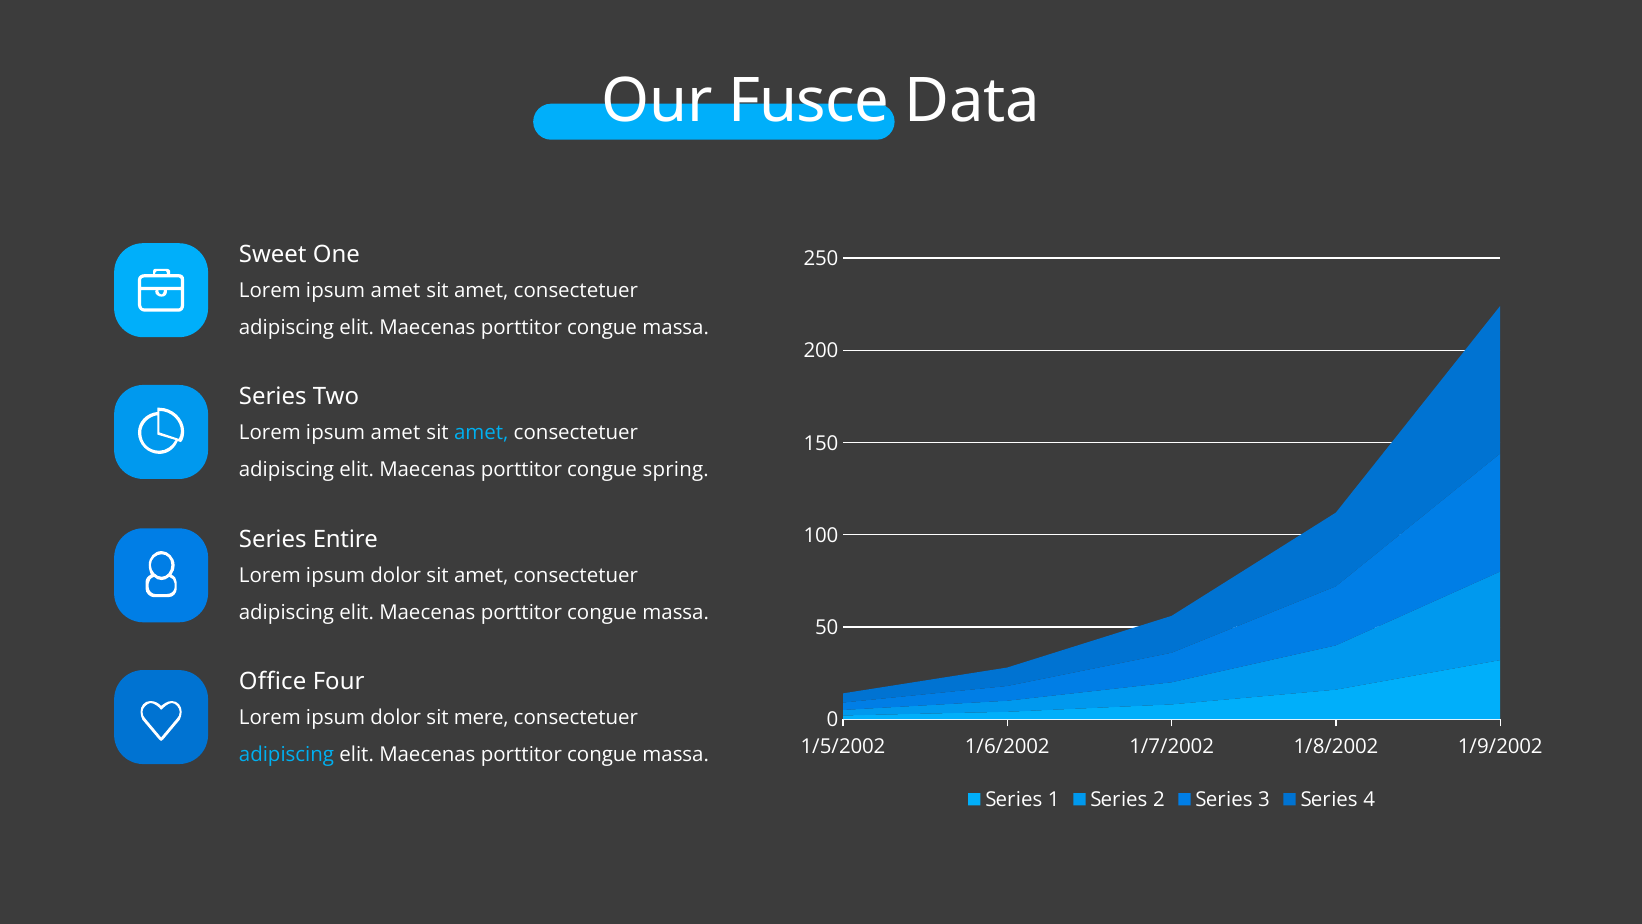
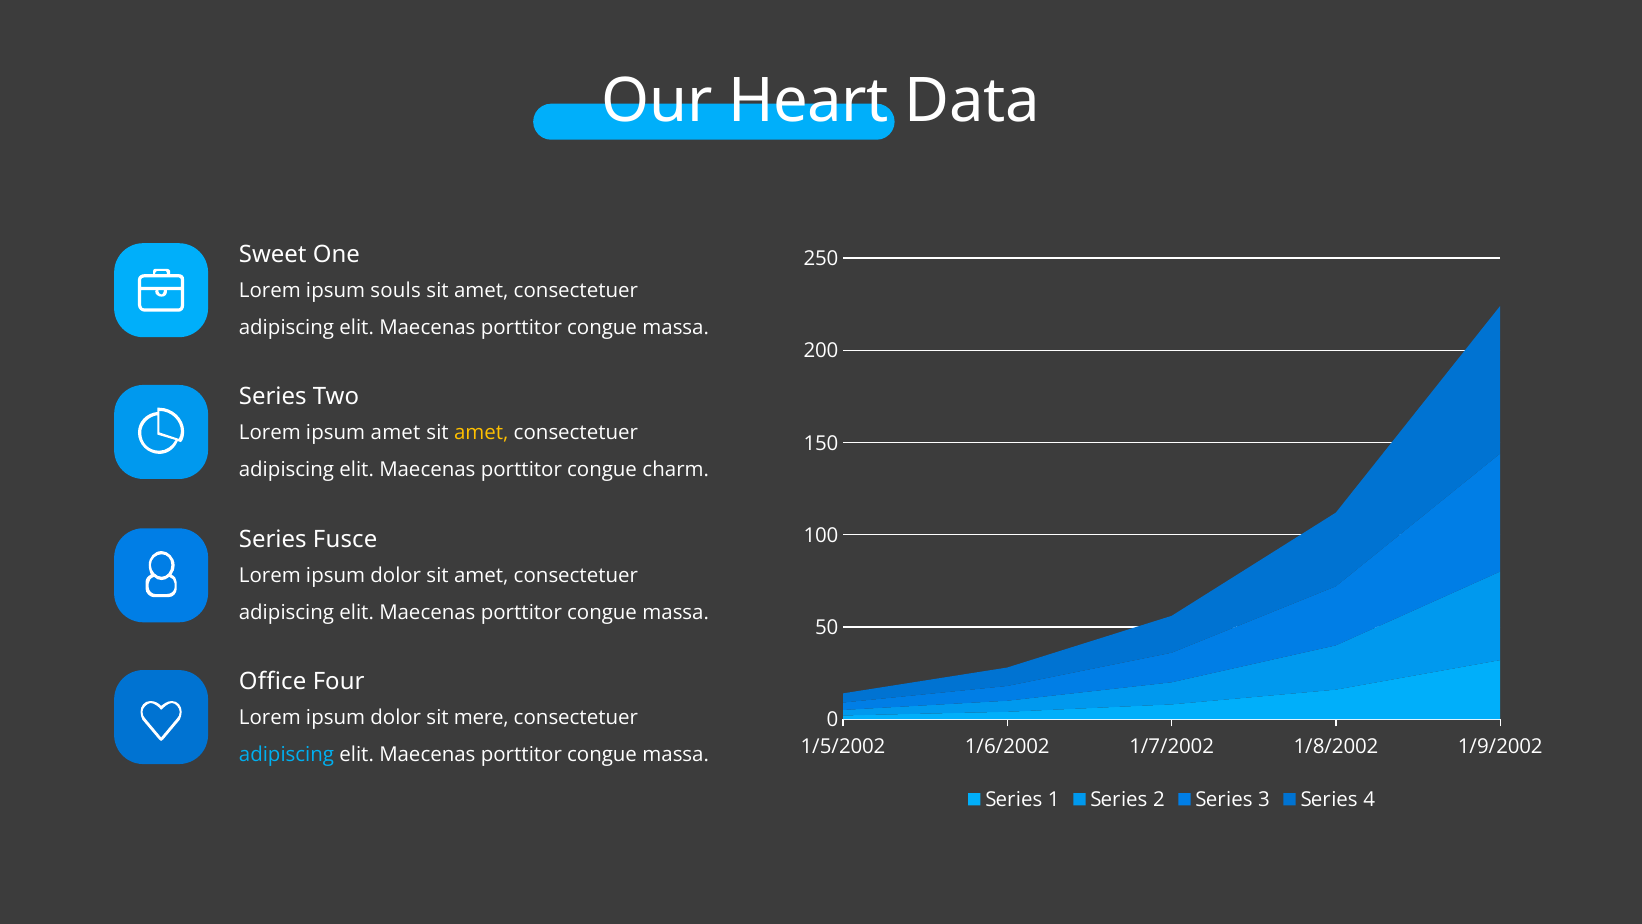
Fusce: Fusce -> Heart
amet at (396, 290): amet -> souls
amet at (481, 432) colour: light blue -> yellow
spring: spring -> charm
Entire: Entire -> Fusce
